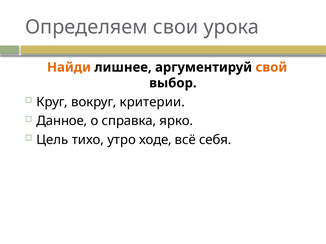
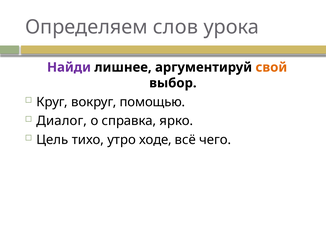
свои: свои -> слов
Найди colour: orange -> purple
критерии: критерии -> помощью
Данное: Данное -> Диалог
себя: себя -> чего
